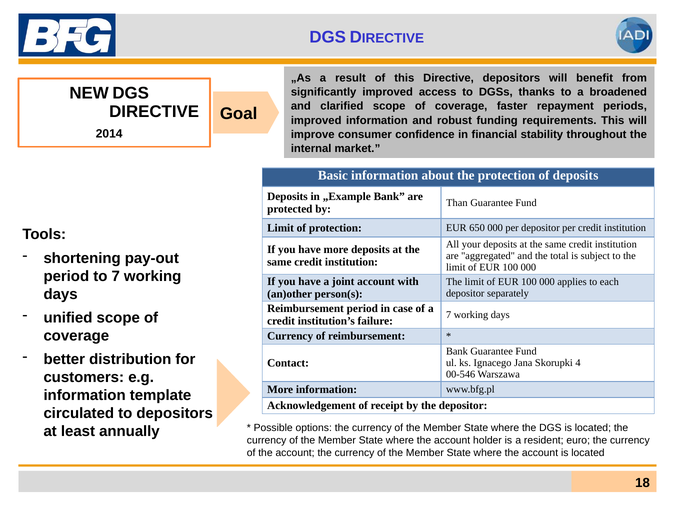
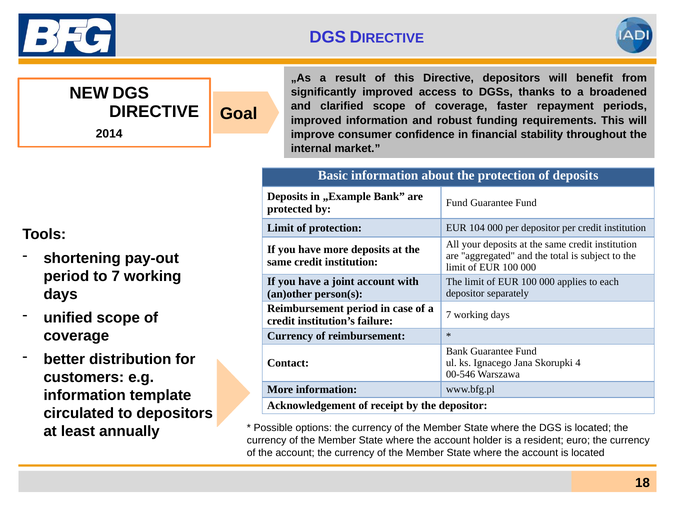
Than at (457, 203): Than -> Fund
650: 650 -> 104
